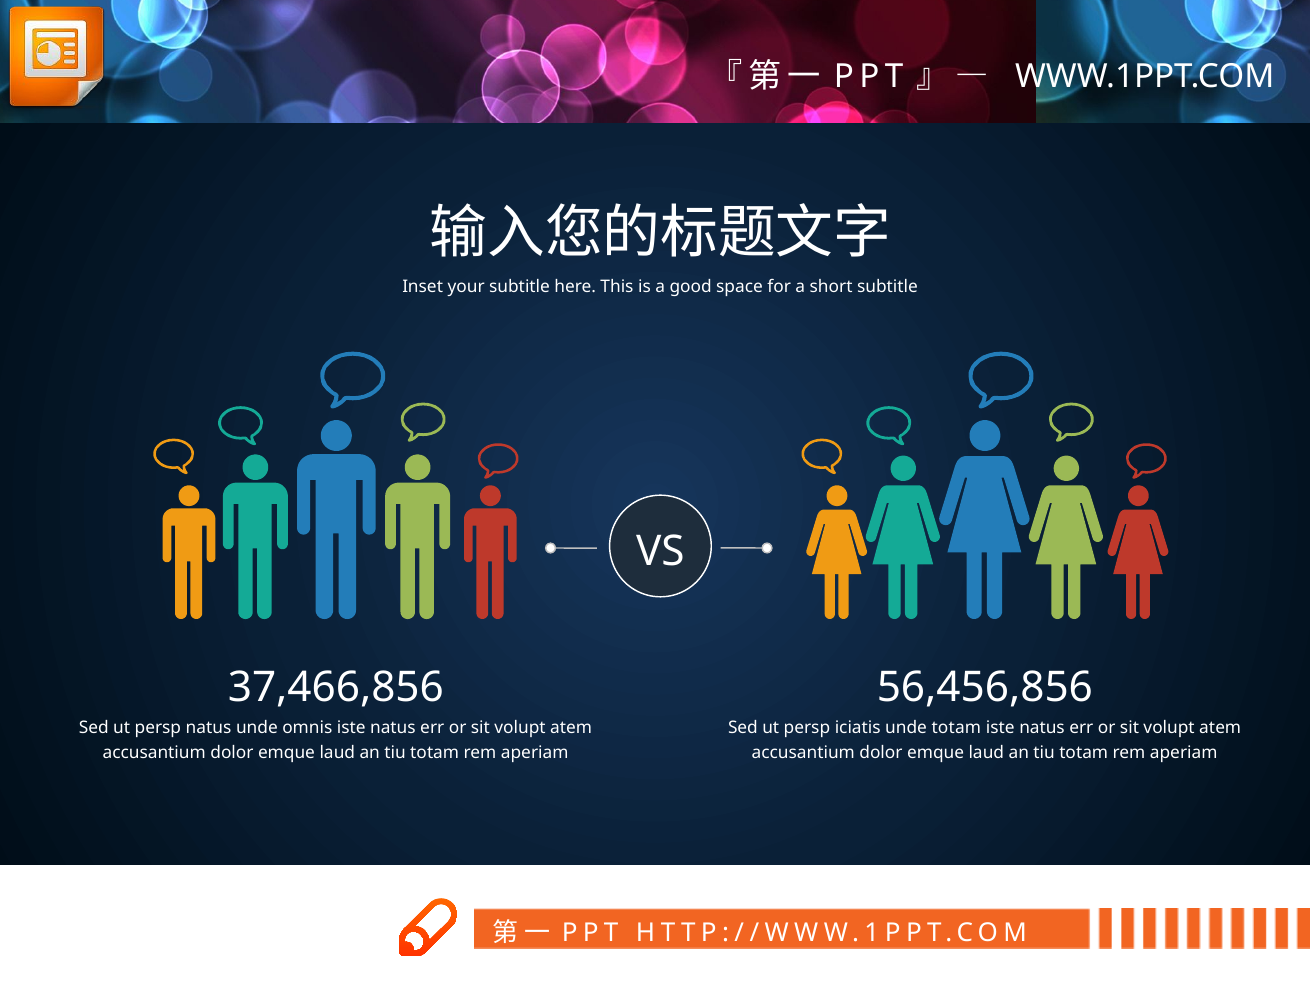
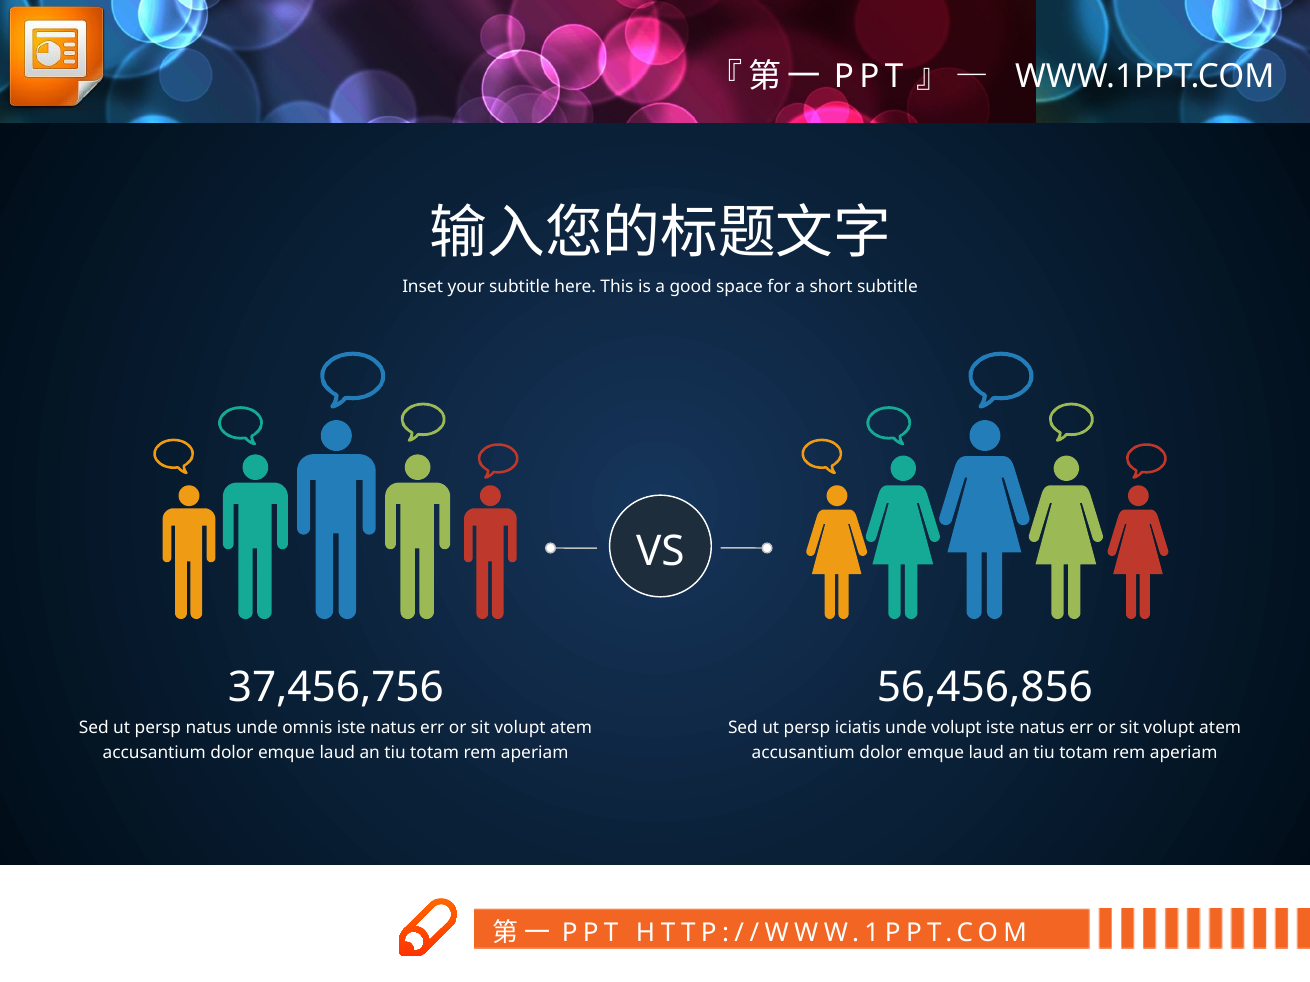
37,466,856: 37,466,856 -> 37,456,756
unde totam: totam -> volupt
